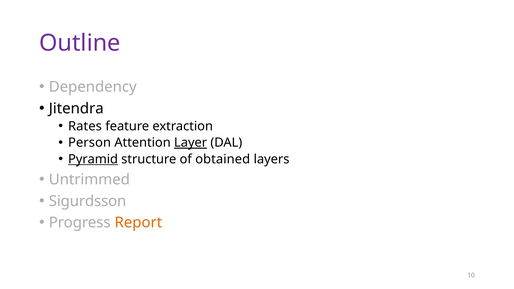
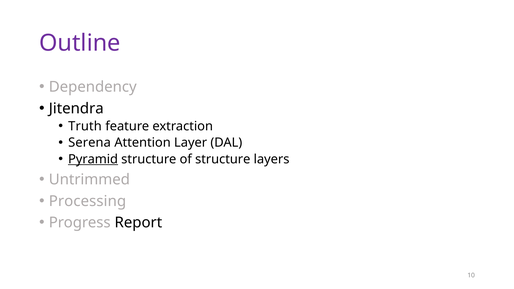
Rates: Rates -> Truth
Person: Person -> Serena
Layer underline: present -> none
of obtained: obtained -> structure
Sigurdsson: Sigurdsson -> Processing
Report colour: orange -> black
